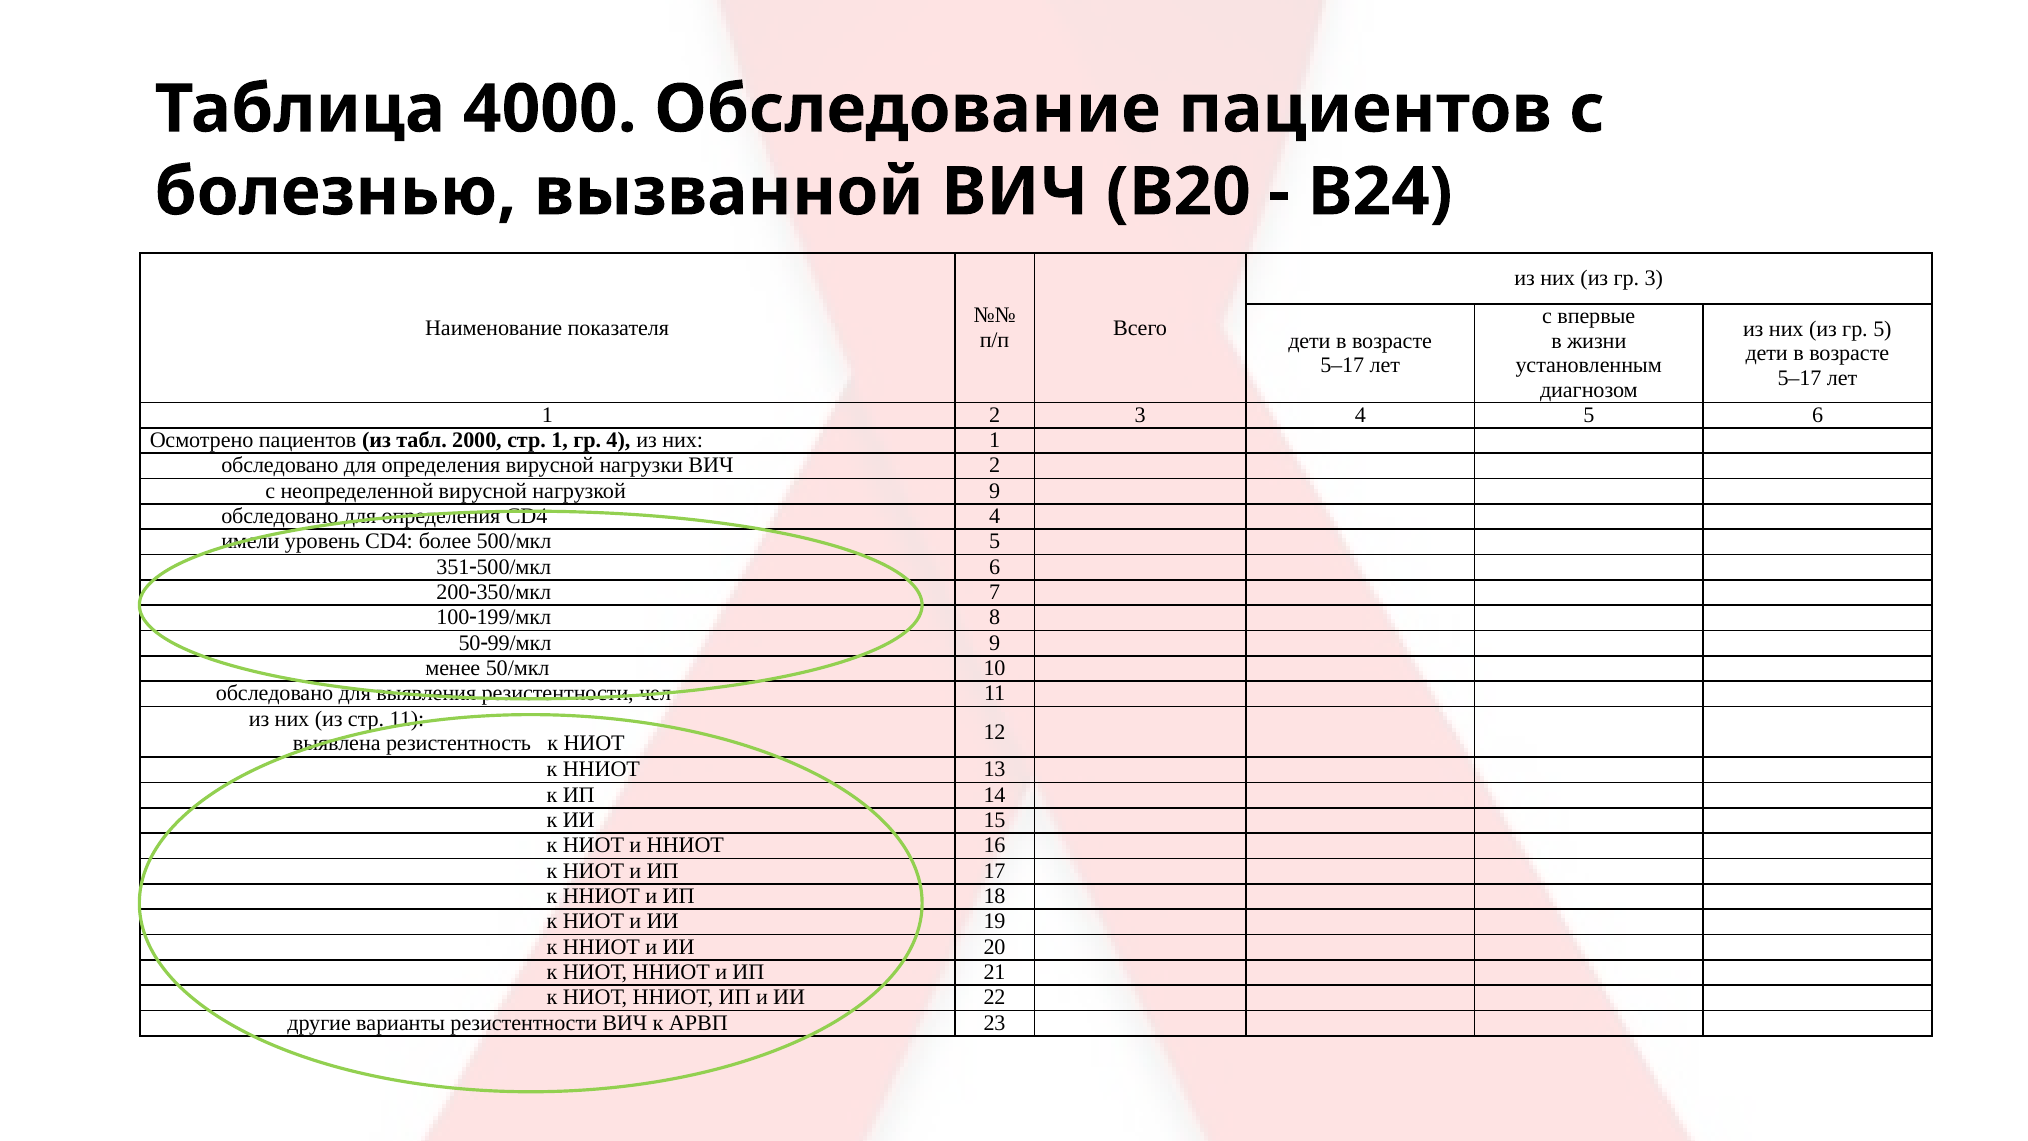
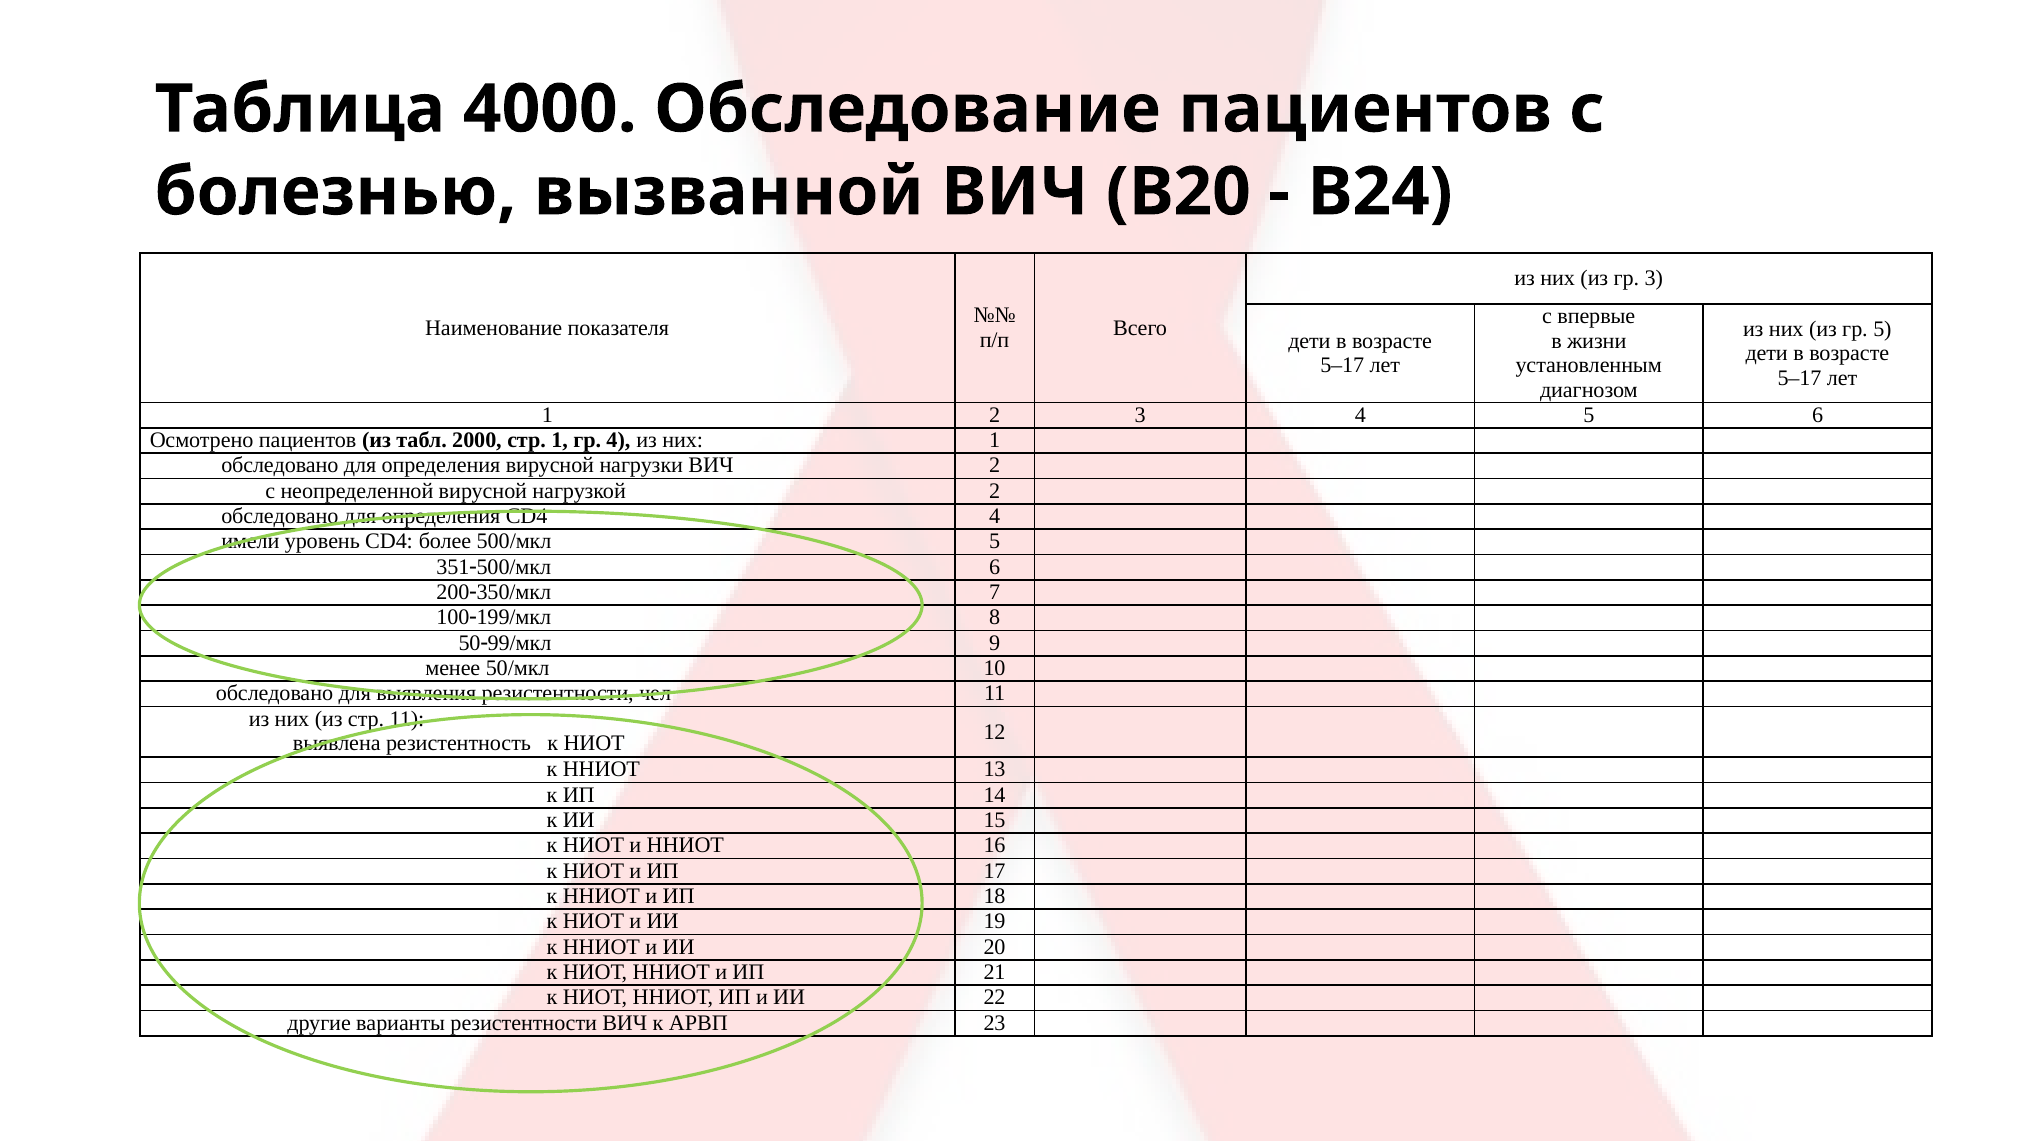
нагрузкой 9: 9 -> 2
